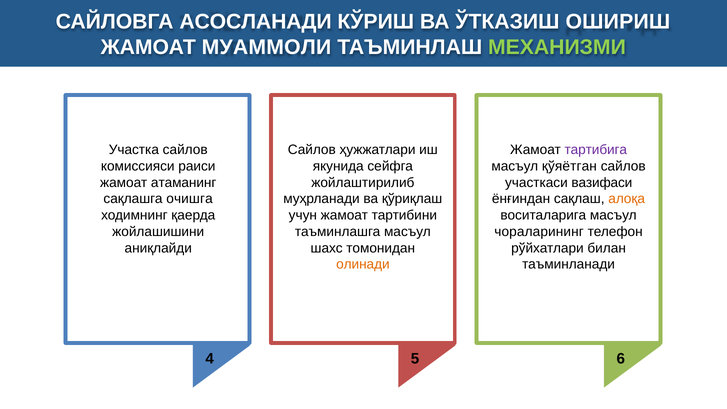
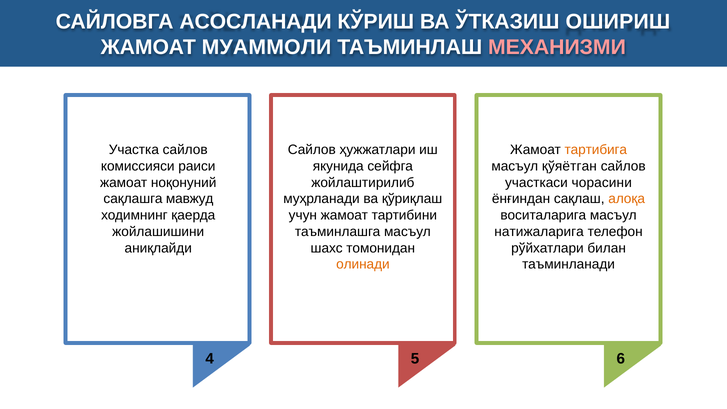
МЕХАНИЗМИ colour: light green -> pink
тартибига colour: purple -> orange
атаманинг: атаманинг -> ноқонуний
вазифаси: вазифаси -> чорасини
очишга: очишга -> мавжуд
чораларининг: чораларининг -> натижаларига
